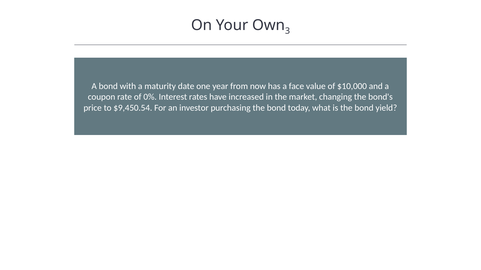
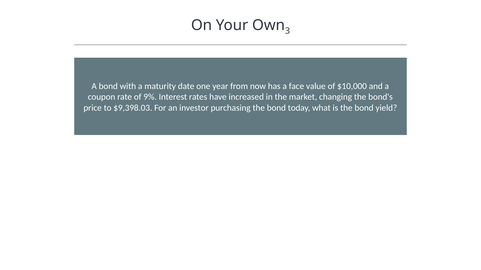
0%: 0% -> 9%
$9,450.54: $9,450.54 -> $9,398.03
